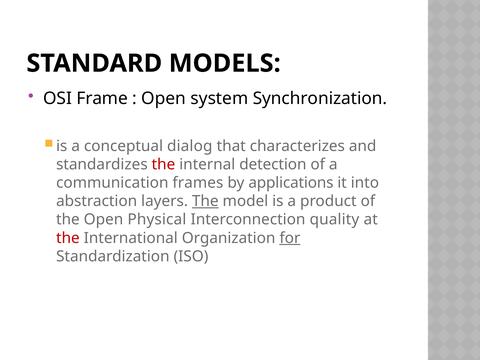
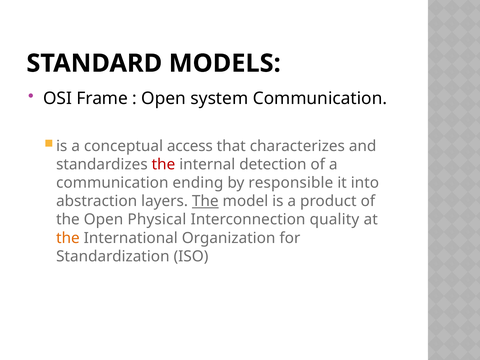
system Synchronization: Synchronization -> Communication
dialog: dialog -> access
frames: frames -> ending
applications: applications -> responsible
the at (68, 238) colour: red -> orange
for underline: present -> none
